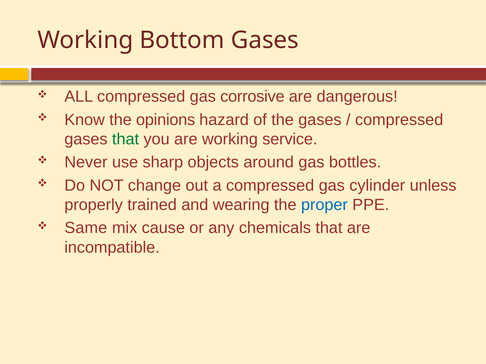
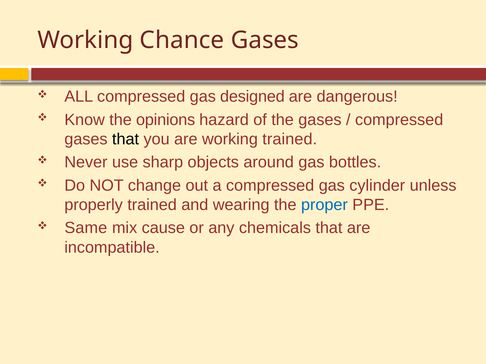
Bottom: Bottom -> Chance
corrosive: corrosive -> designed
that at (126, 139) colour: green -> black
working service: service -> trained
